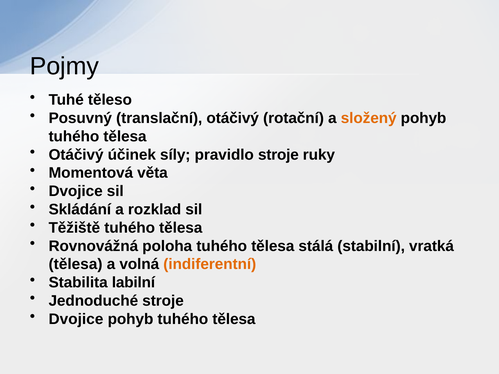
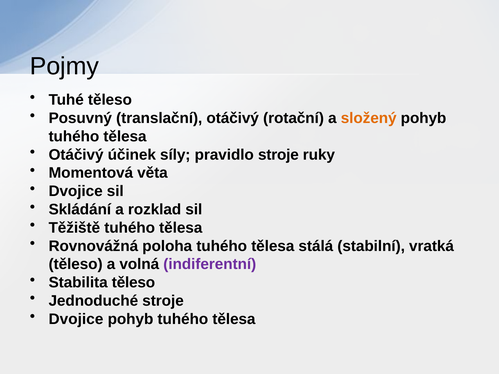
tělesa at (76, 264): tělesa -> těleso
indiferentní colour: orange -> purple
Stabilita labilní: labilní -> těleso
